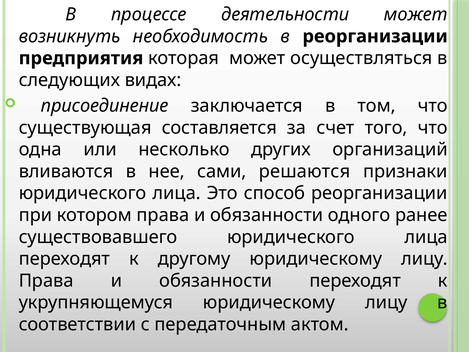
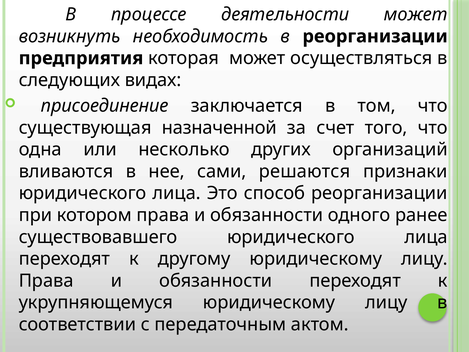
составляется: составляется -> назначенной
